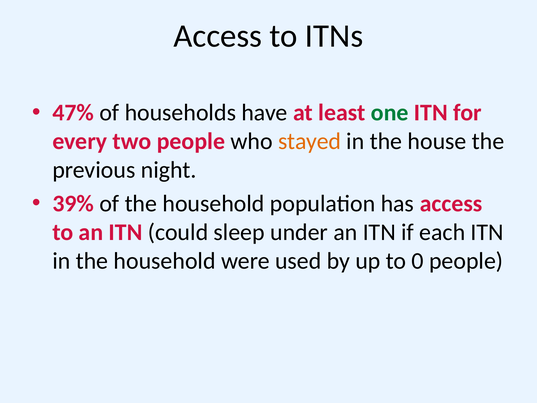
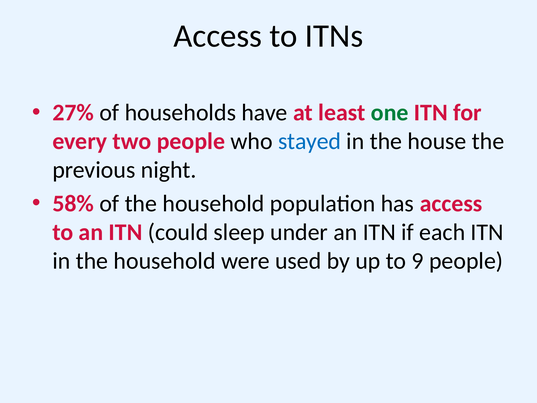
47%: 47% -> 27%
stayed colour: orange -> blue
39%: 39% -> 58%
0: 0 -> 9
